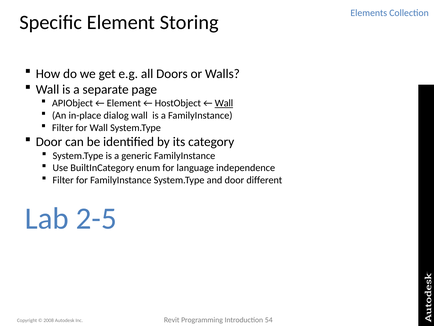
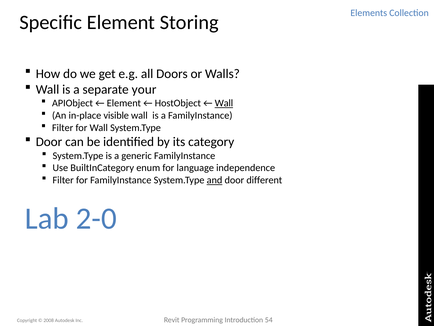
page: page -> your
dialog: dialog -> visible
and underline: none -> present
2-5: 2-5 -> 2-0
